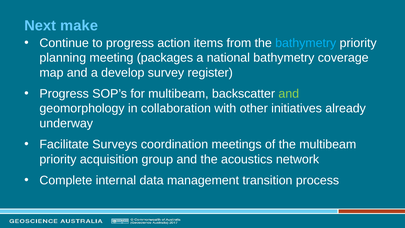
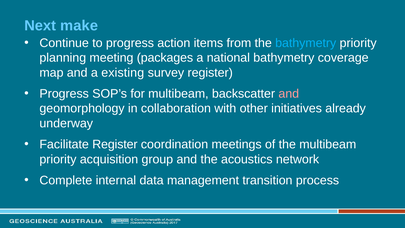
develop: develop -> existing
and at (289, 94) colour: light green -> pink
Facilitate Surveys: Surveys -> Register
